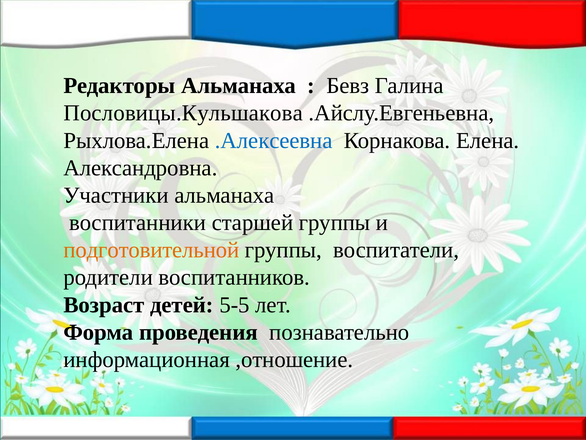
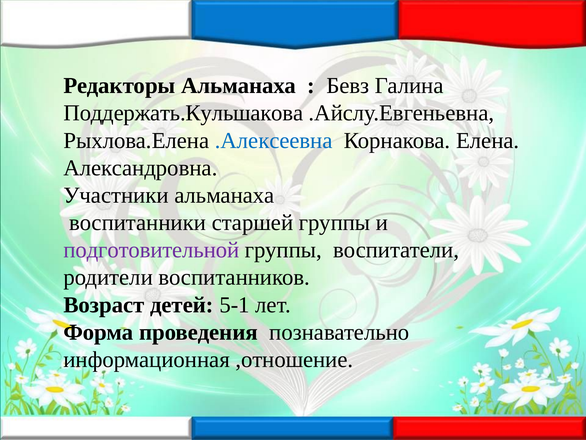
Пословицы.Кульшакова: Пословицы.Кульшакова -> Поддержать.Кульшакова
подготовительной colour: orange -> purple
5-5: 5-5 -> 5-1
